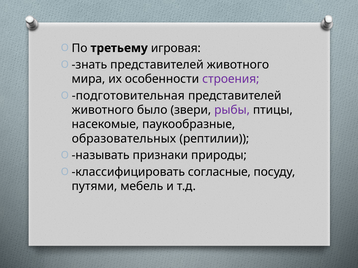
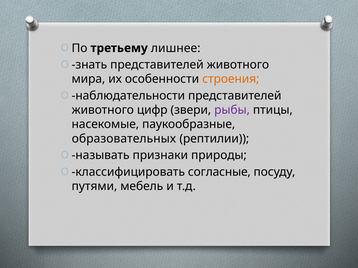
игровая: игровая -> лишнее
строения colour: purple -> orange
подготовительная: подготовительная -> наблюдательности
было: было -> цифр
